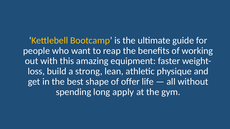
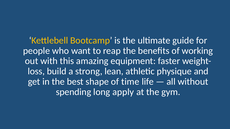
offer: offer -> time
